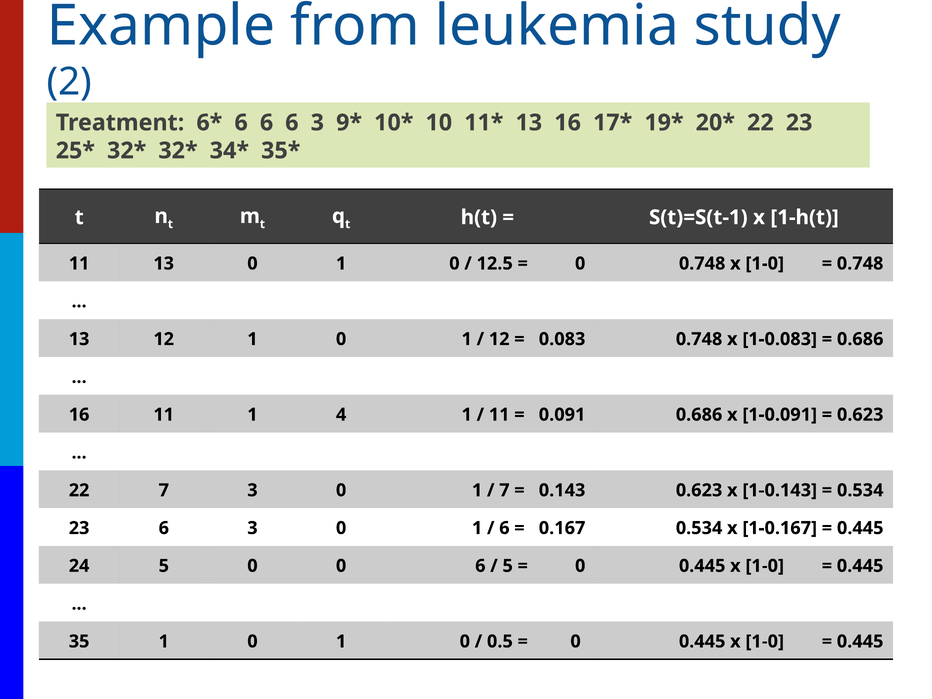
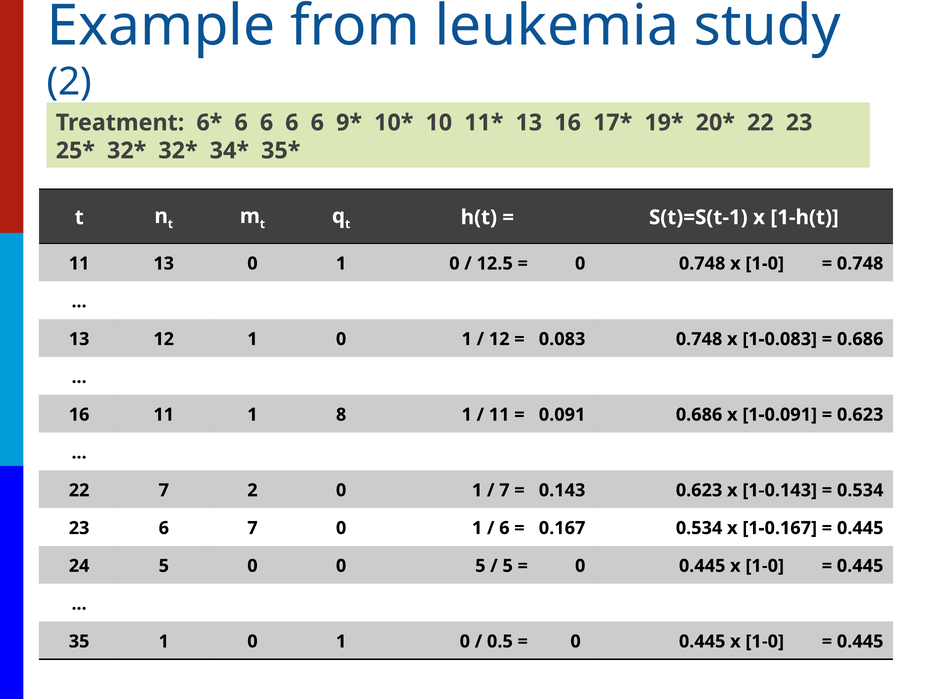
6 6 6 3: 3 -> 6
4: 4 -> 8
7 3: 3 -> 2
23 6 3: 3 -> 7
0 6: 6 -> 5
